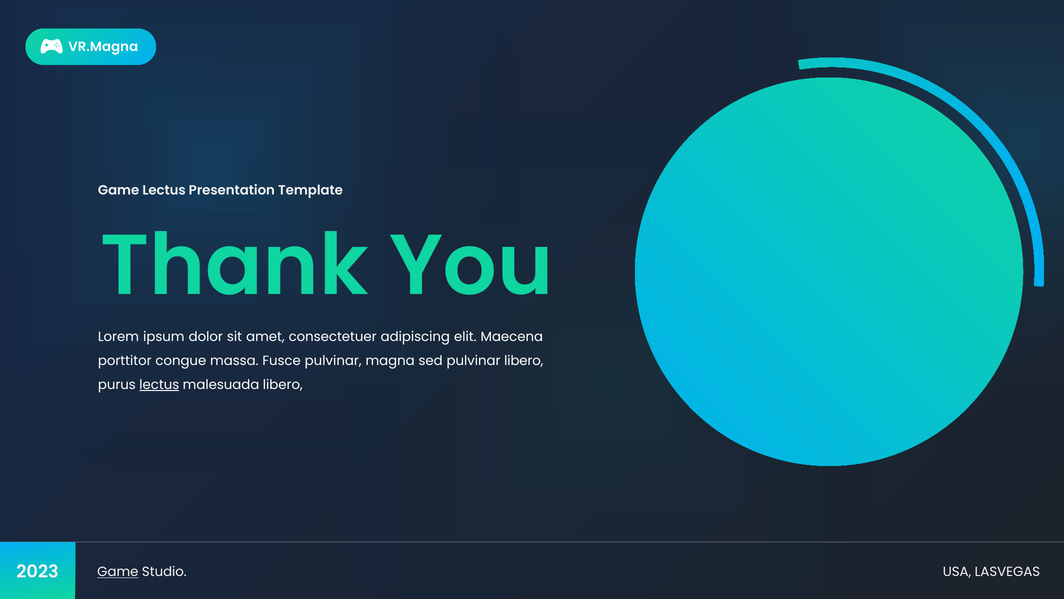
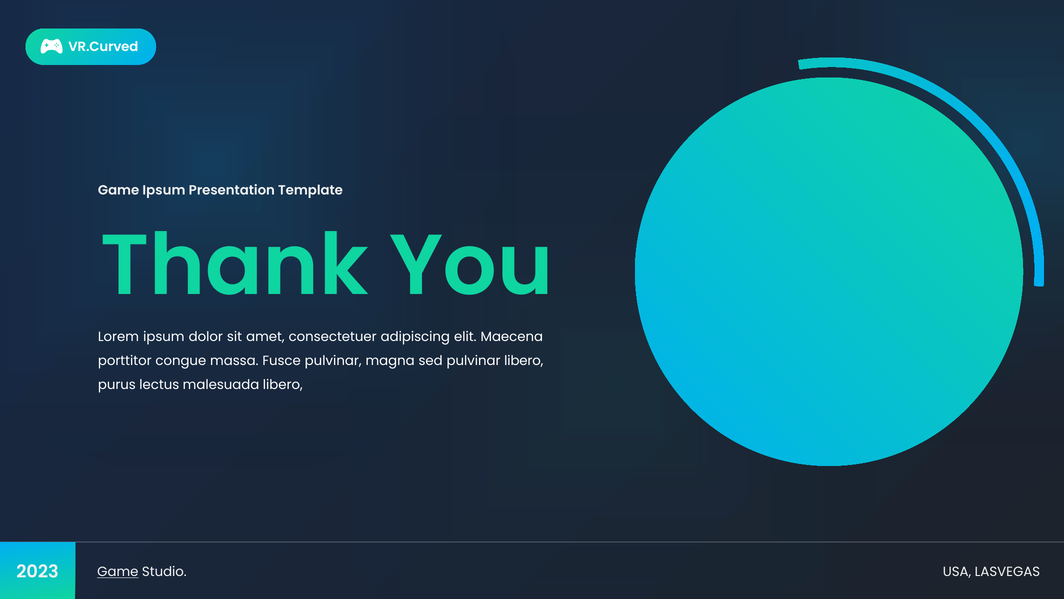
VR.Magna: VR.Magna -> VR.Curved
Game Lectus: Lectus -> Ipsum
lectus at (159, 384) underline: present -> none
